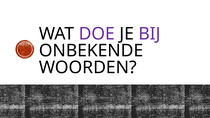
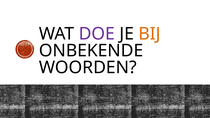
BIJ colour: purple -> orange
